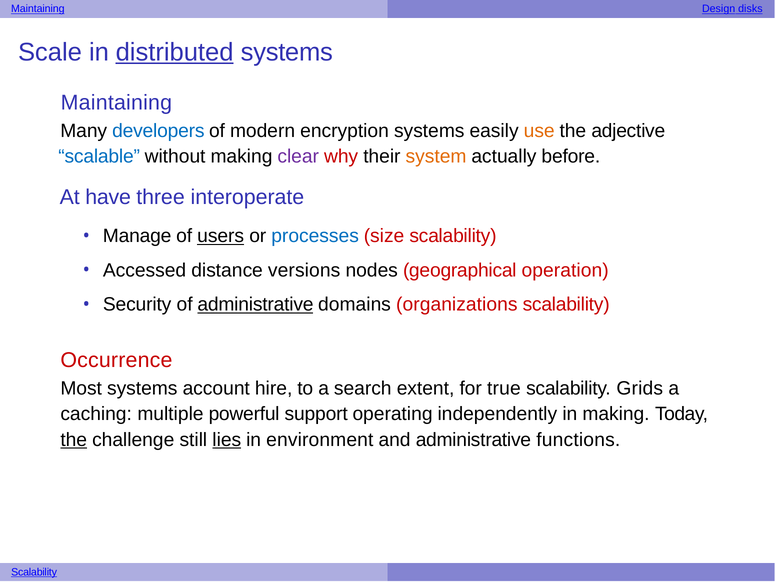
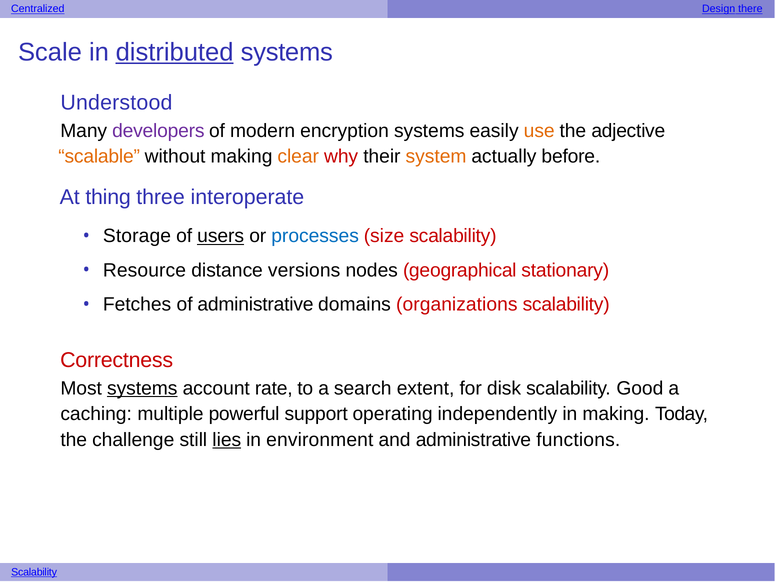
Maintaining at (38, 9): Maintaining -> Centralized
disks: disks -> there
Maintaining at (116, 103): Maintaining -> Understood
developers colour: blue -> purple
scalable colour: blue -> orange
clear colour: purple -> orange
have: have -> thing
Manage: Manage -> Storage
Accessed: Accessed -> Resource
operation: operation -> stationary
Security: Security -> Fetches
administrative at (255, 304) underline: present -> none
Occurrence: Occurrence -> Correctness
systems at (142, 388) underline: none -> present
hire: hire -> rate
true: true -> disk
Grids: Grids -> Good
the at (74, 440) underline: present -> none
